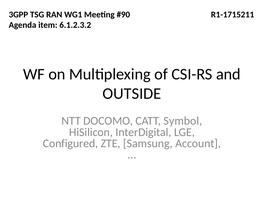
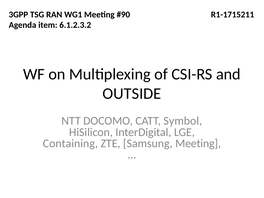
Configured: Configured -> Containing
Samsung Account: Account -> Meeting
